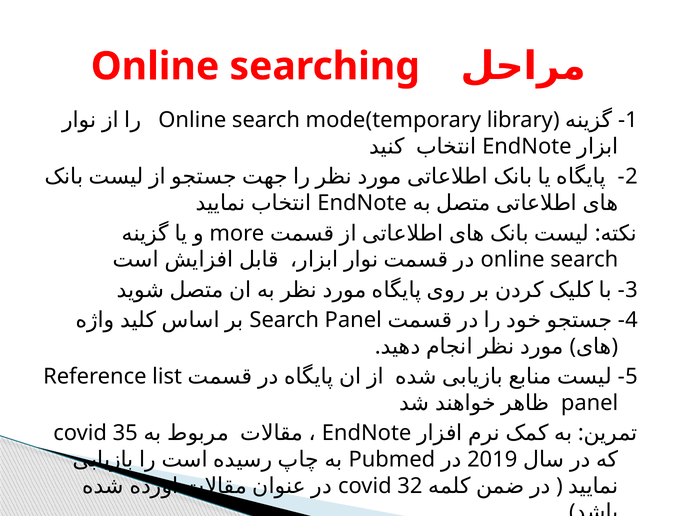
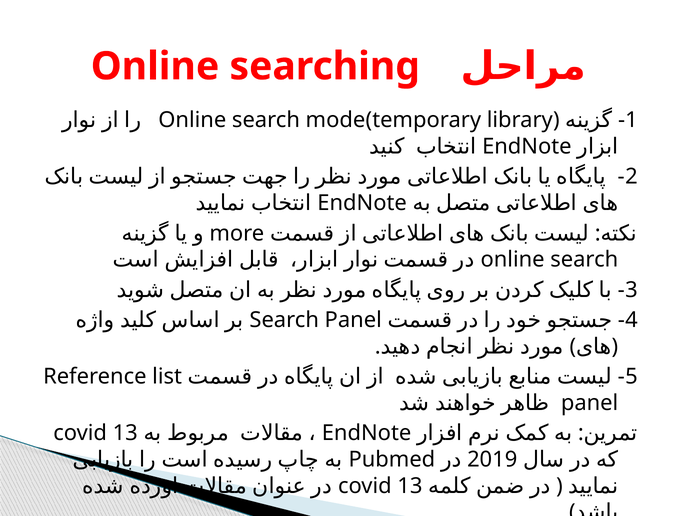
35 at (125, 432): 35 -> 13
32 at (410, 485): 32 -> 13
